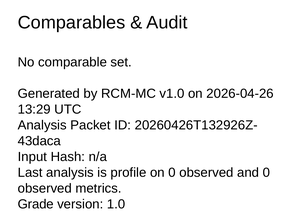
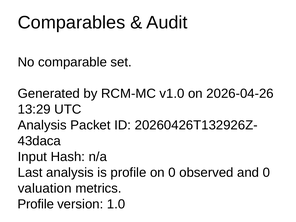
observed at (45, 188): observed -> valuation
Grade at (36, 204): Grade -> Profile
